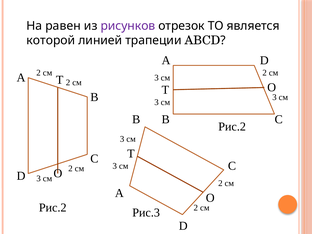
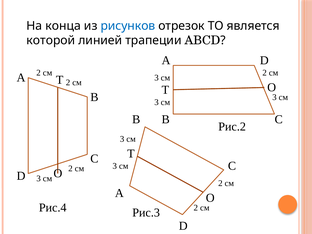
равен: равен -> конца
рисунков colour: purple -> blue
Рис.2 at (53, 208): Рис.2 -> Рис.4
